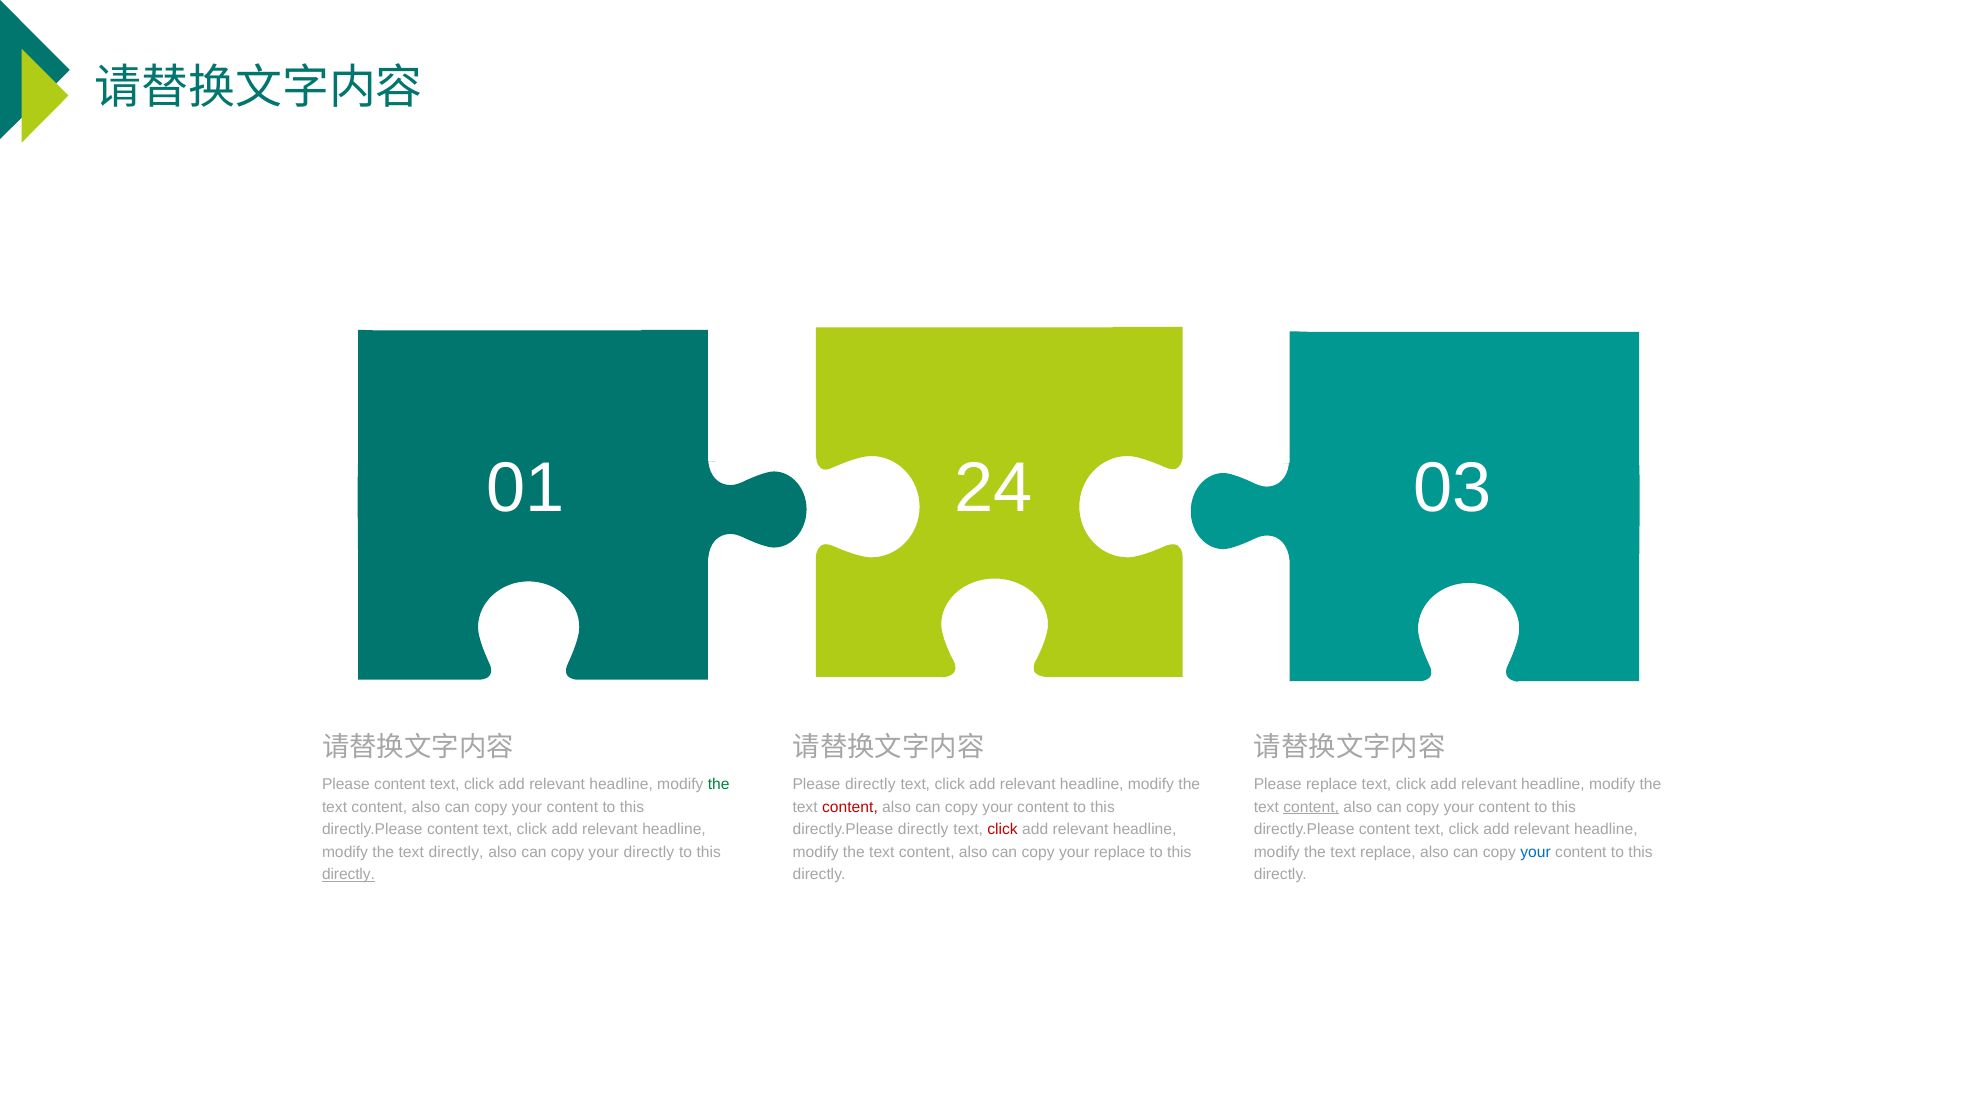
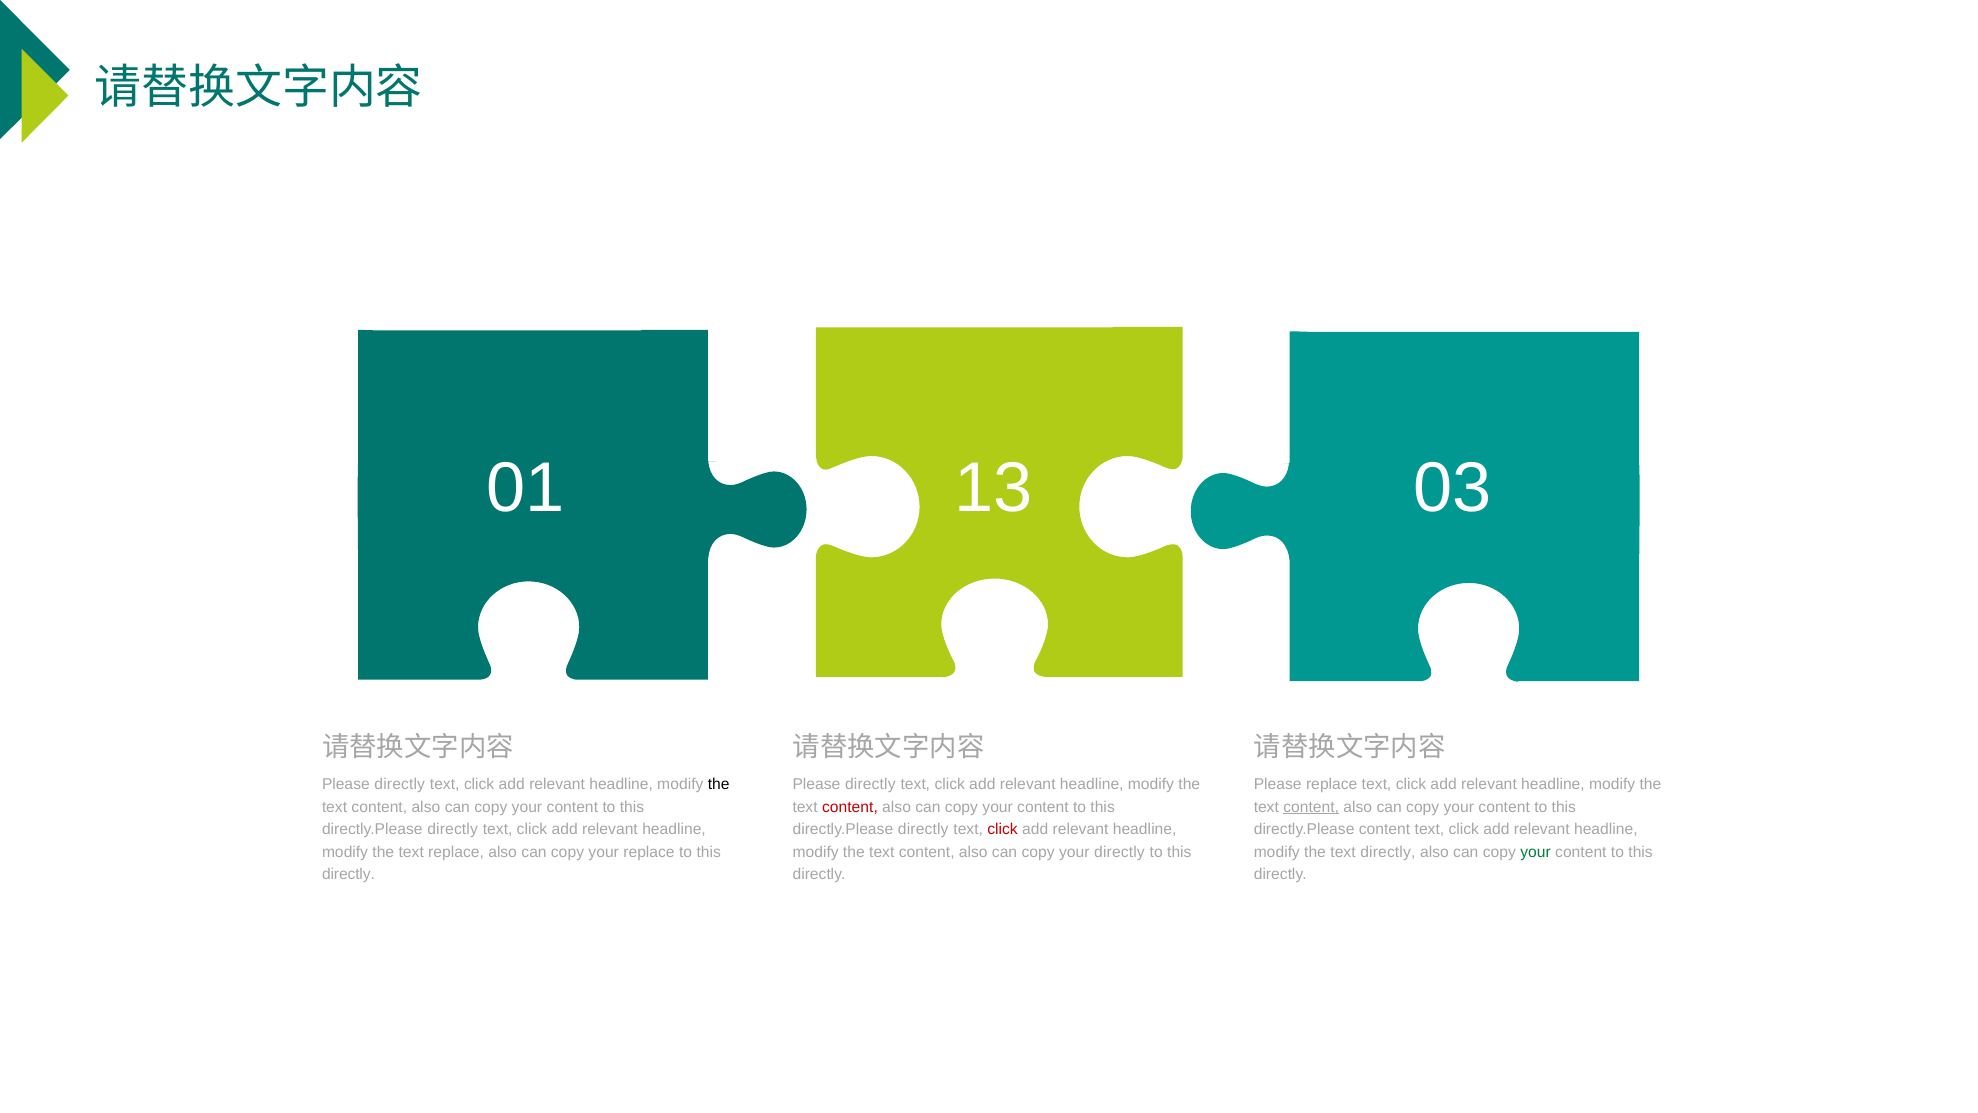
24: 24 -> 13
content at (400, 784): content -> directly
the at (719, 784) colour: green -> black
content at (453, 829): content -> directly
text directly: directly -> replace
your directly: directly -> replace
your replace: replace -> directly
text replace: replace -> directly
your at (1535, 852) colour: blue -> green
directly at (348, 874) underline: present -> none
